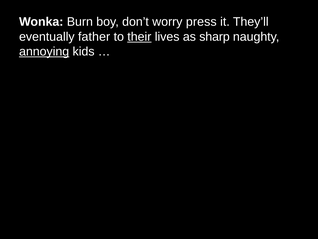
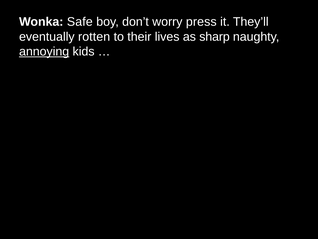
Burn: Burn -> Safe
father: father -> rotten
their underline: present -> none
